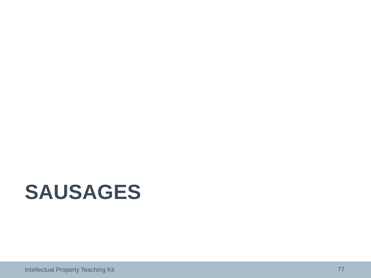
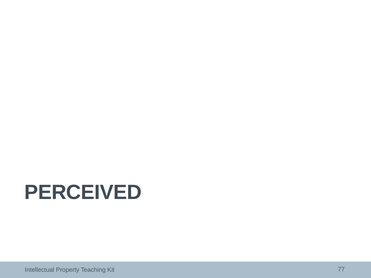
SAUSAGES: SAUSAGES -> PERCEIVED
